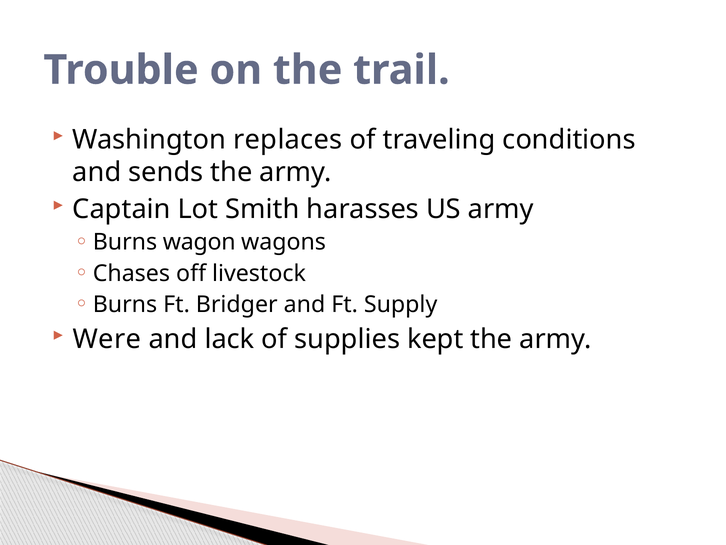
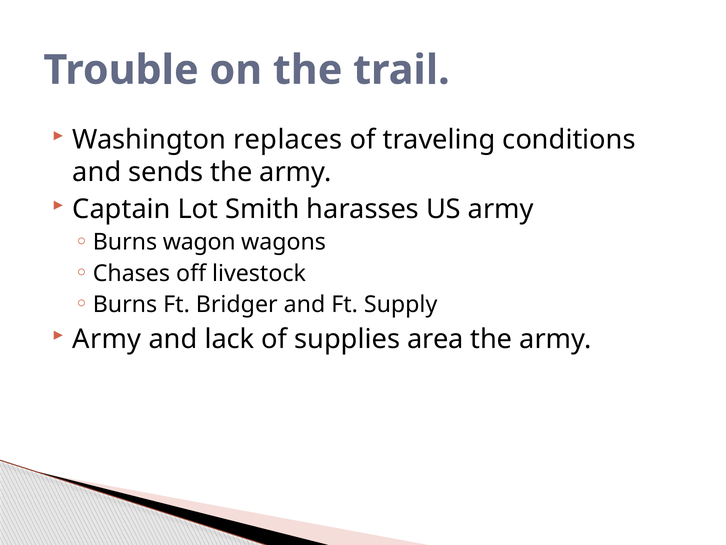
Were at (107, 339): Were -> Army
kept: kept -> area
